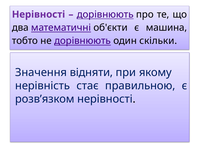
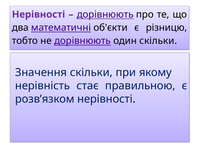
машина: машина -> різницю
Значення відняти: відняти -> скільки
